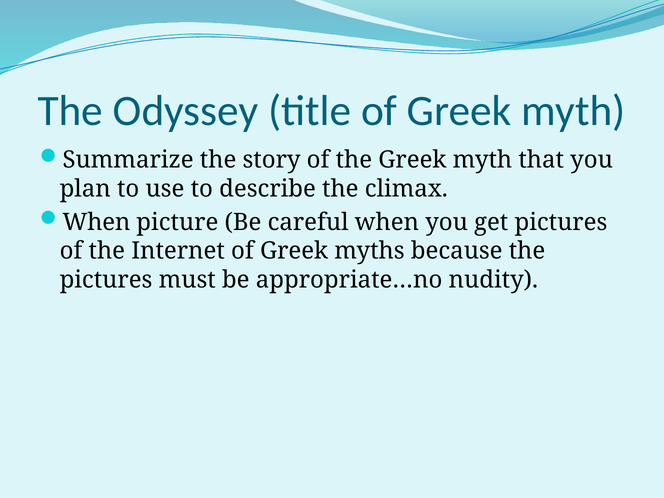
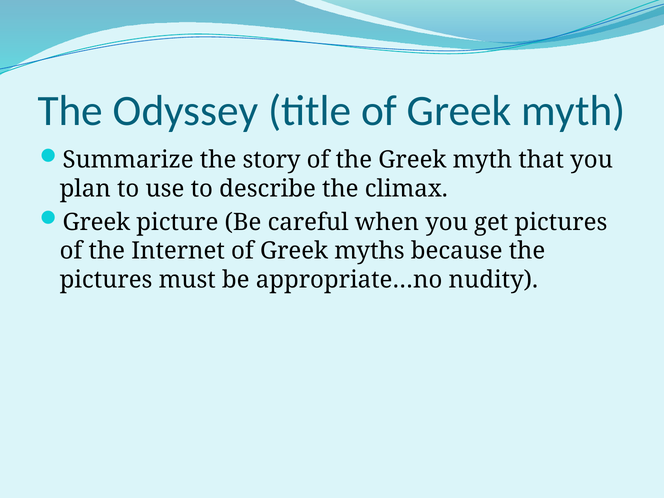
When at (96, 222): When -> Greek
